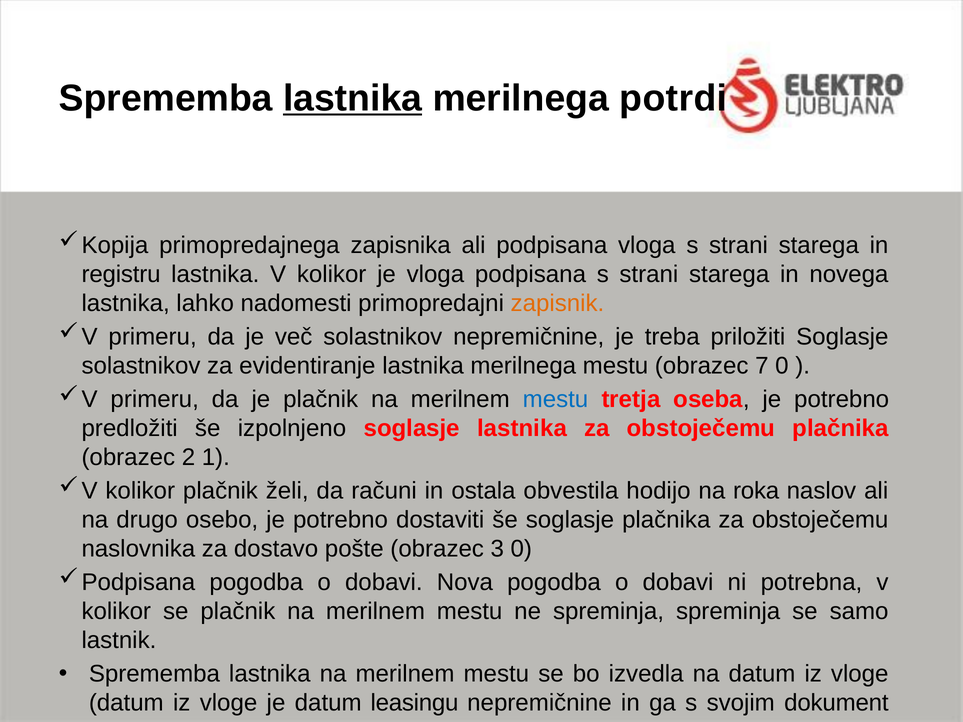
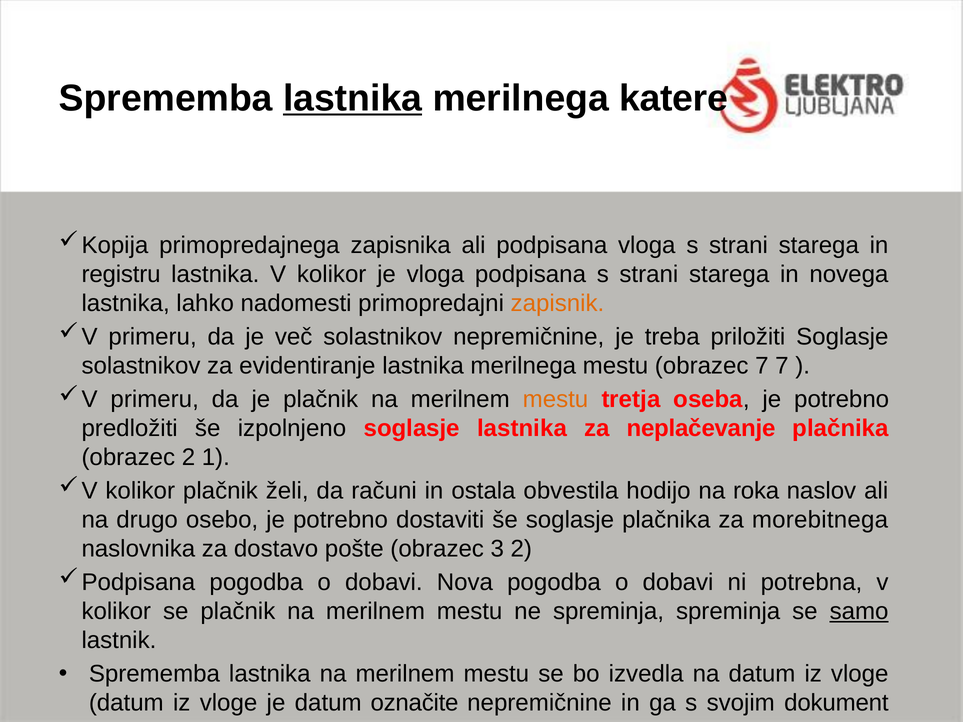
potrdi: potrdi -> katere
7 0: 0 -> 7
mestu at (555, 400) colour: blue -> orange
lastnika za obstoječemu: obstoječemu -> neplačevanje
plačnika za obstoječemu: obstoječemu -> morebitnega
3 0: 0 -> 2
samo underline: none -> present
leasingu: leasingu -> označite
